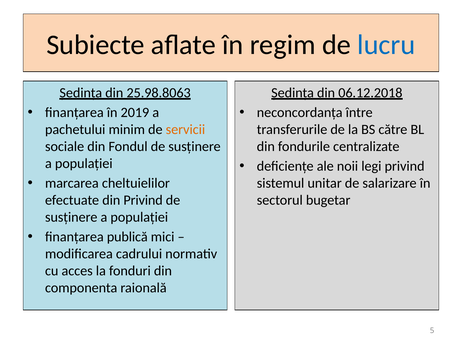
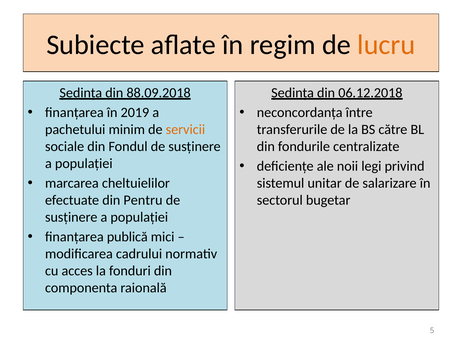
lucru colour: blue -> orange
25.98.8063: 25.98.8063 -> 88.09.2018
din Privind: Privind -> Pentru
